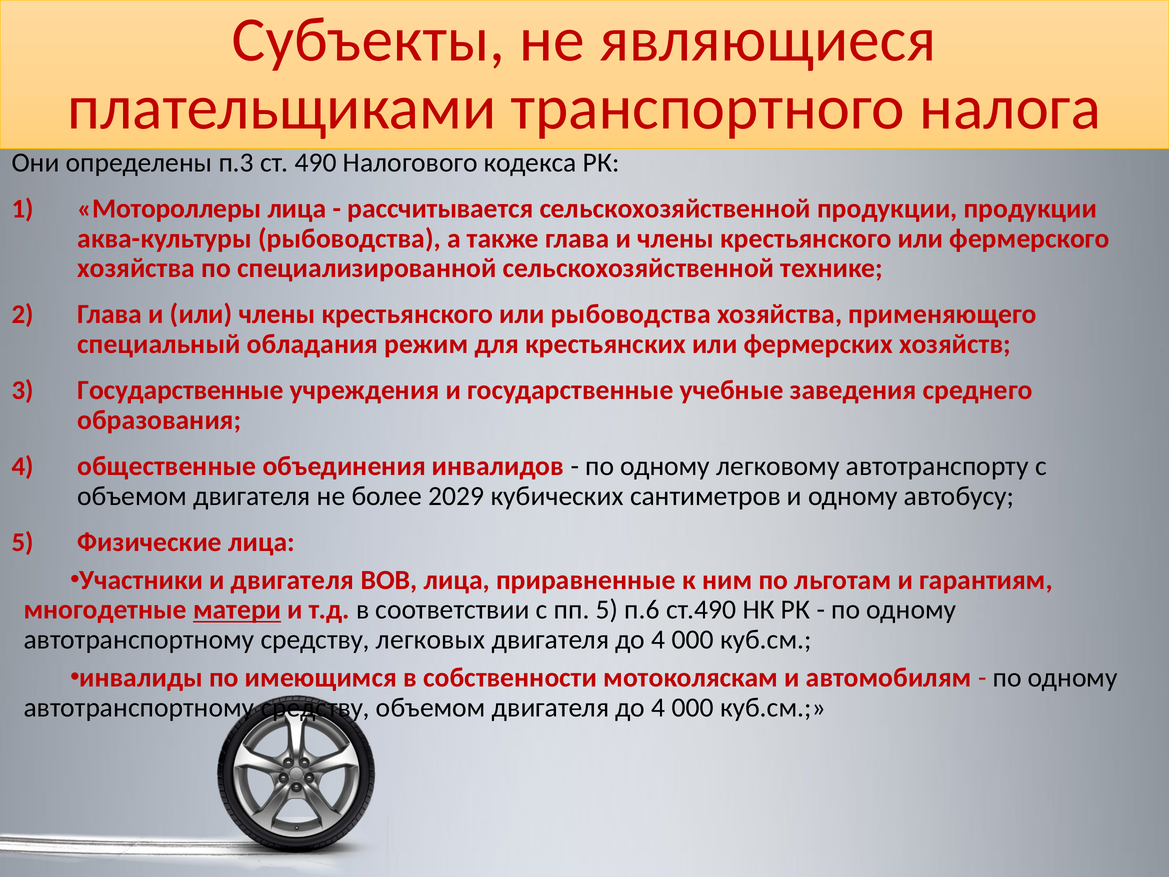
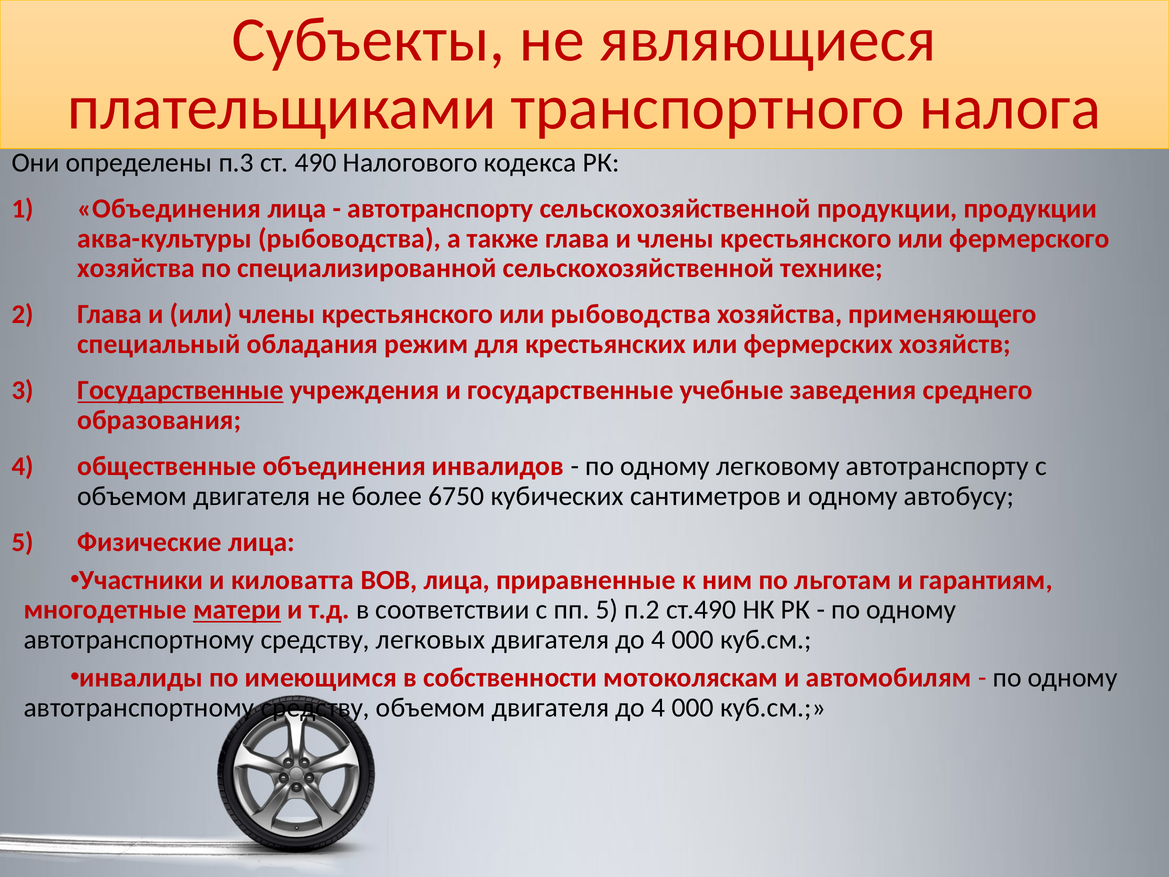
Мотороллеры at (169, 209): Мотороллеры -> Объединения
рассчитывается at (440, 209): рассчитывается -> автотранспорту
Государственные at (181, 390) underline: none -> present
2029: 2029 -> 6750
и двигателя: двигателя -> киловатта
п.6: п.6 -> п.2
